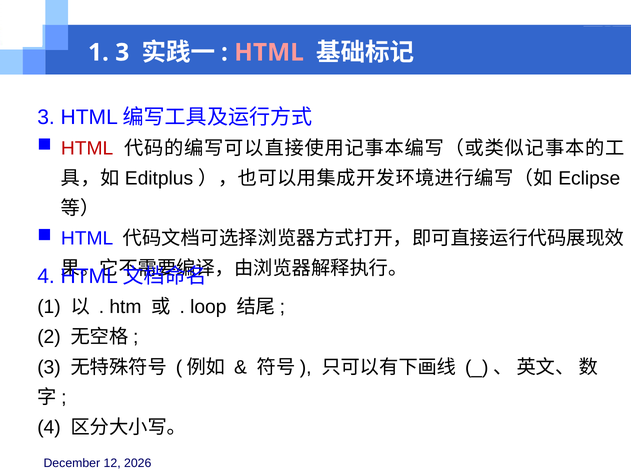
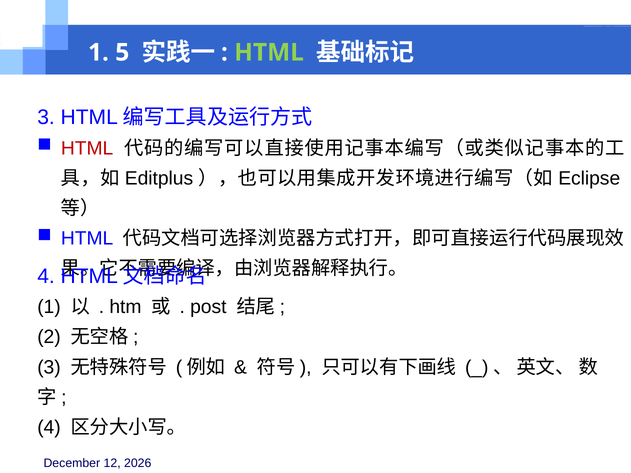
1 3: 3 -> 5
HTML at (269, 53) colour: pink -> light green
loop: loop -> post
